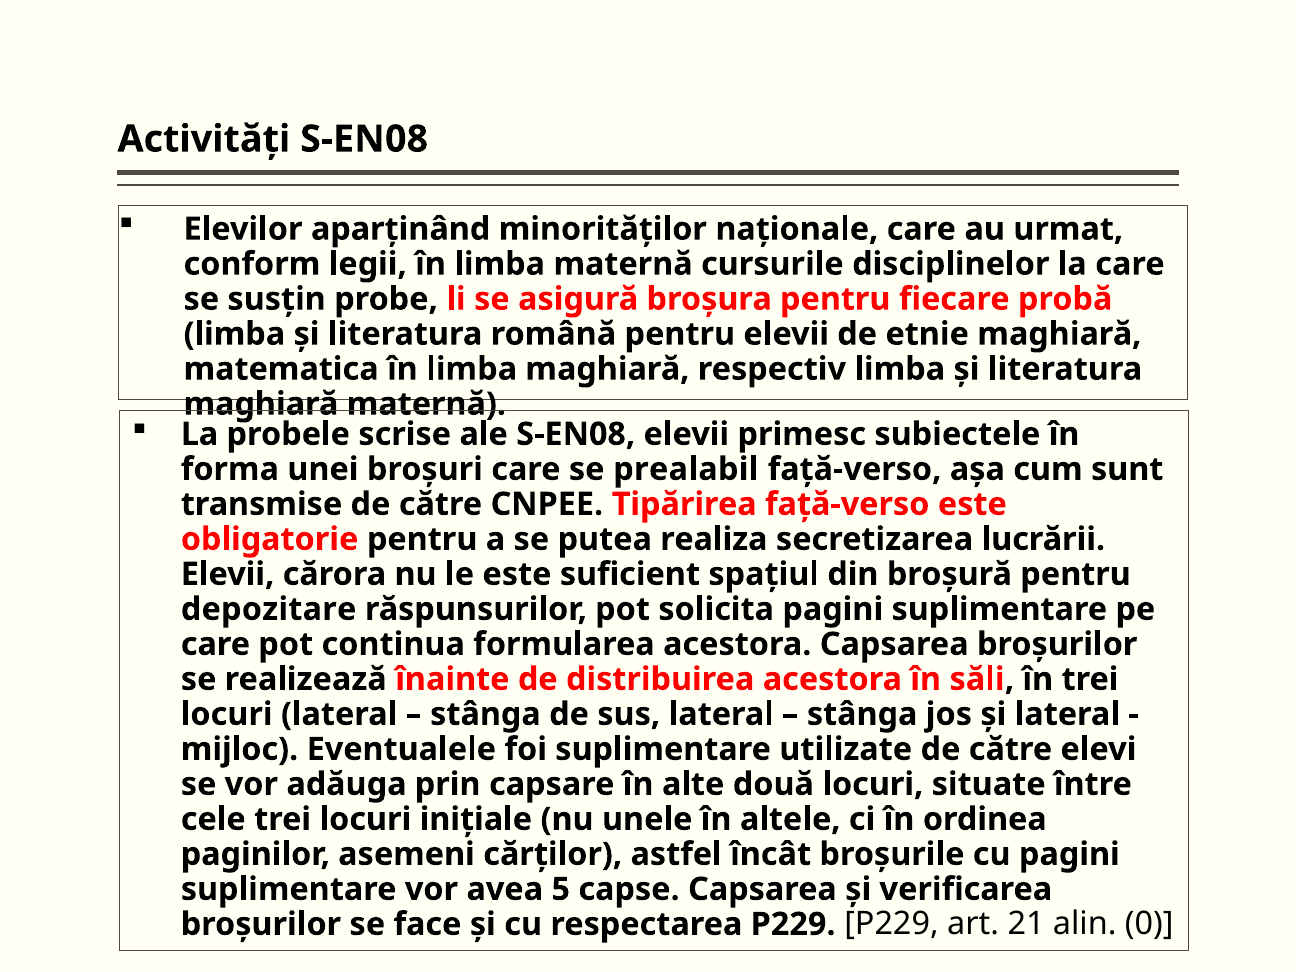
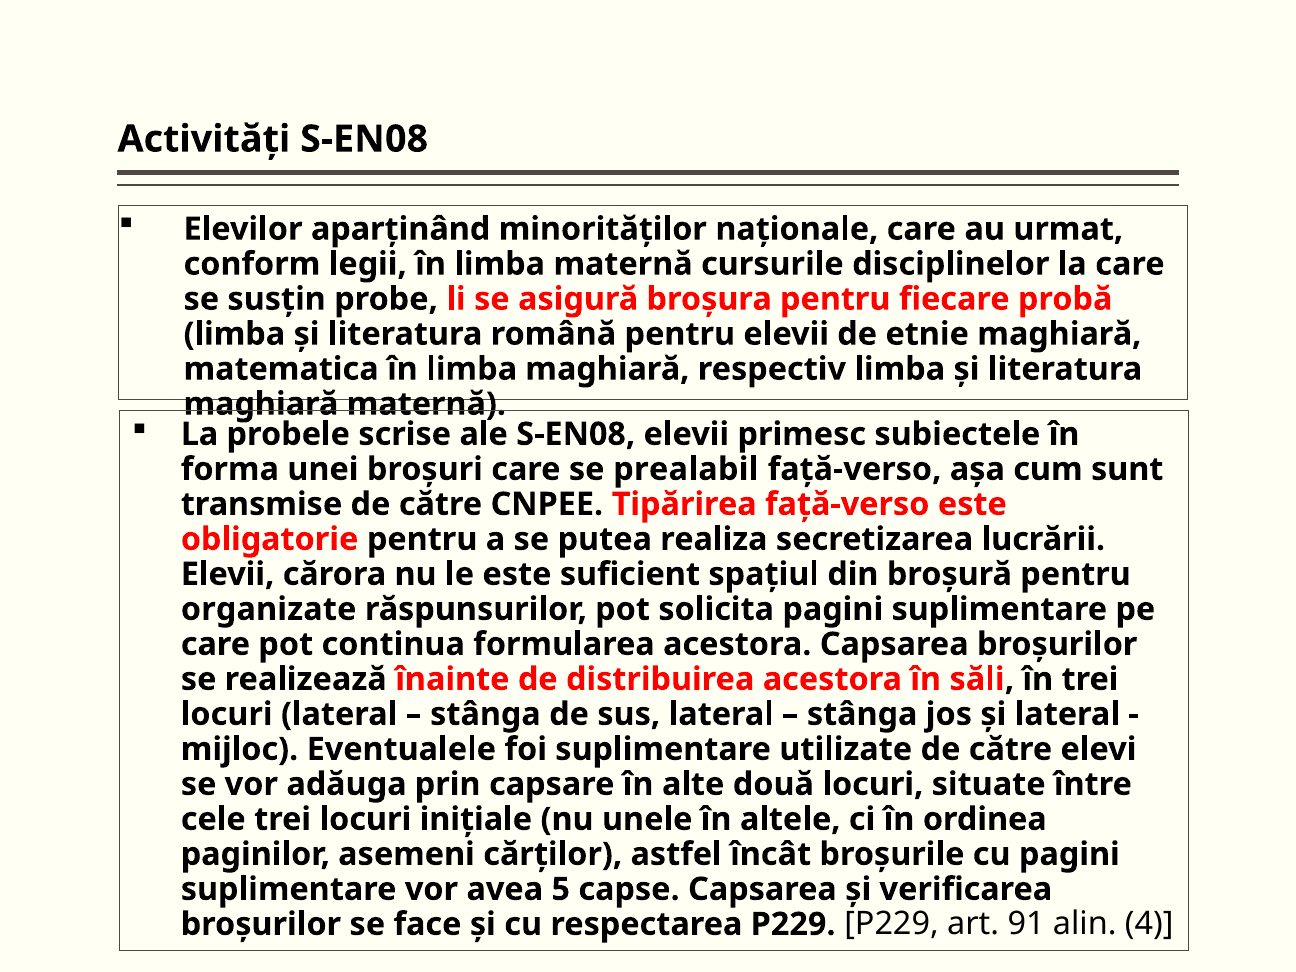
depozitare: depozitare -> organizate
21: 21 -> 91
0: 0 -> 4
